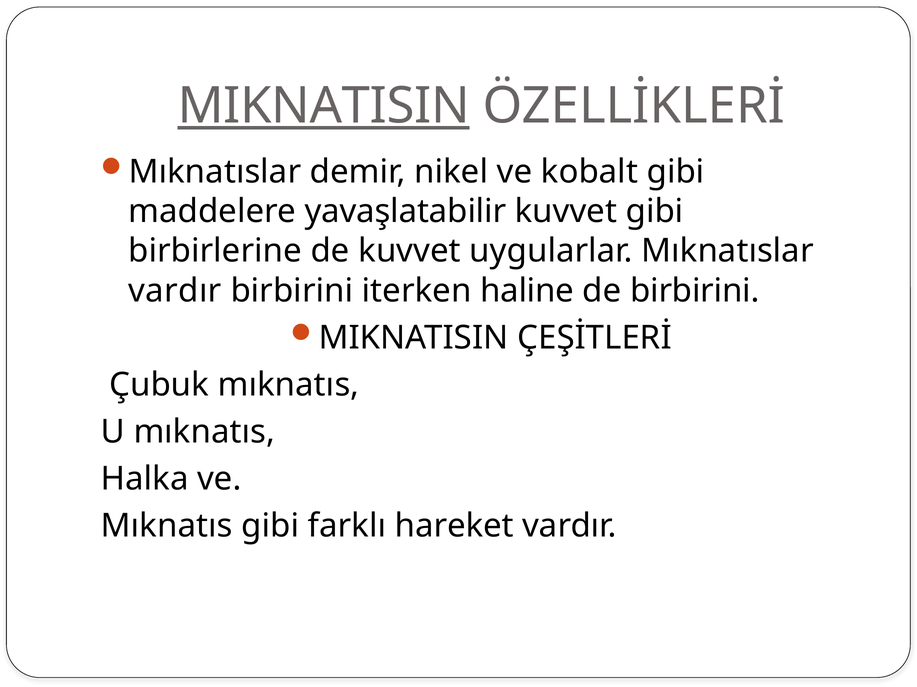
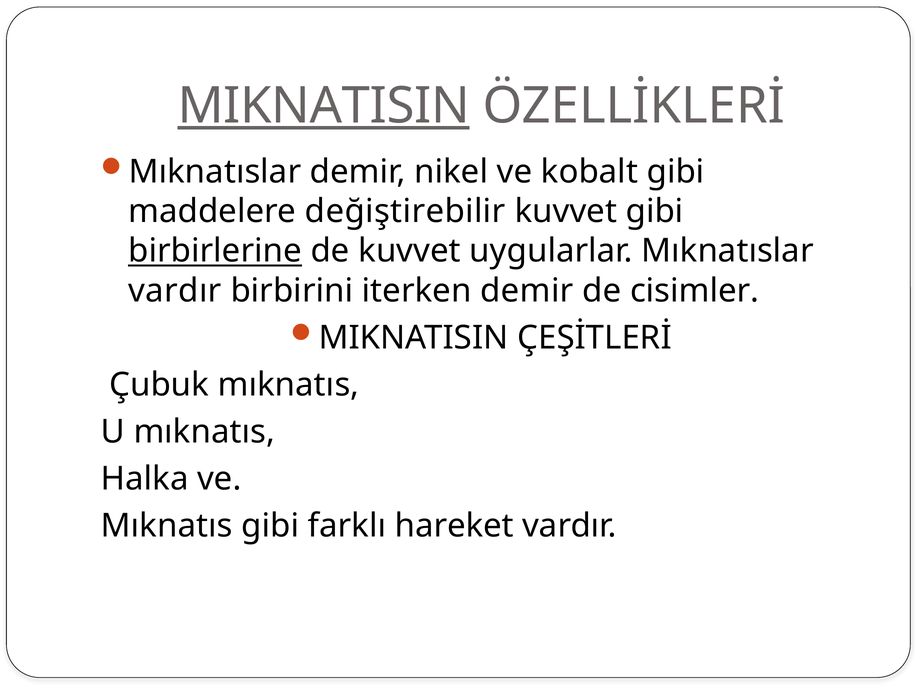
yavaşlatabilir: yavaşlatabilir -> değiştirebilir
birbirlerine underline: none -> present
iterken haline: haline -> demir
de birbirini: birbirini -> cisimler
